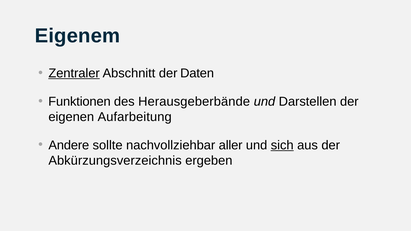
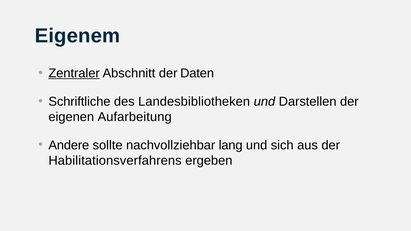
Funktionen: Funktionen -> Schriftliche
Herausgeberbände: Herausgeberbände -> Landesbibliotheken
aller: aller -> lang
sich underline: present -> none
Abkürzungsverzeichnis: Abkürzungsverzeichnis -> Habilitationsverfahrens
